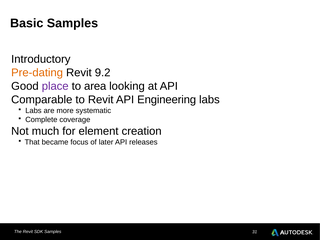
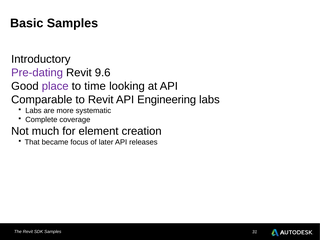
Pre-dating colour: orange -> purple
9.2: 9.2 -> 9.6
area: area -> time
